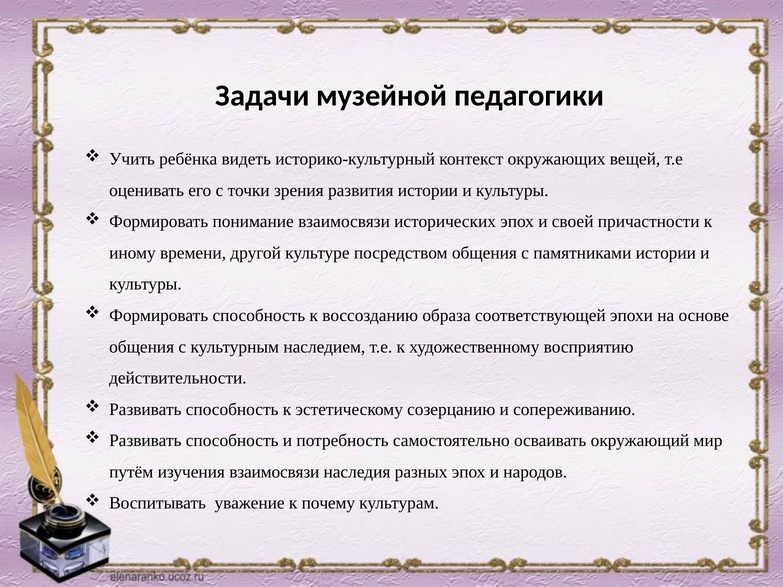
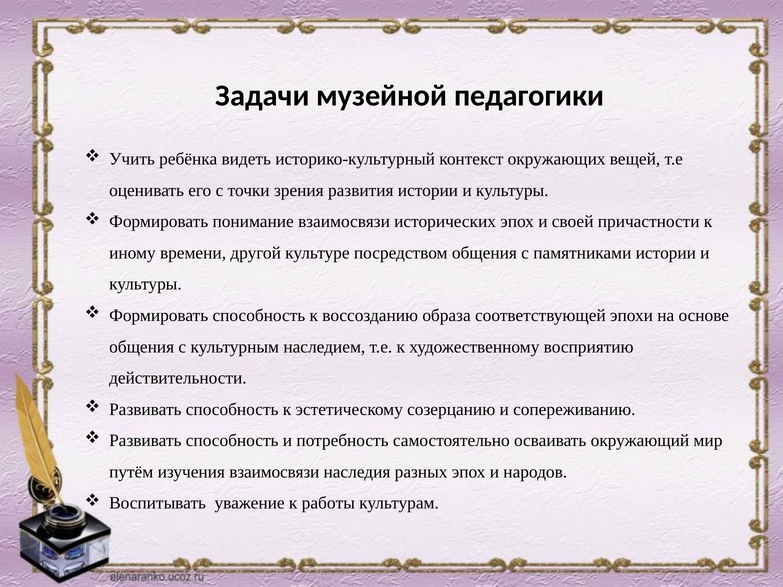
почему: почему -> работы
